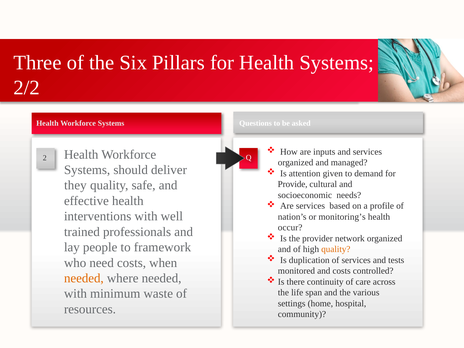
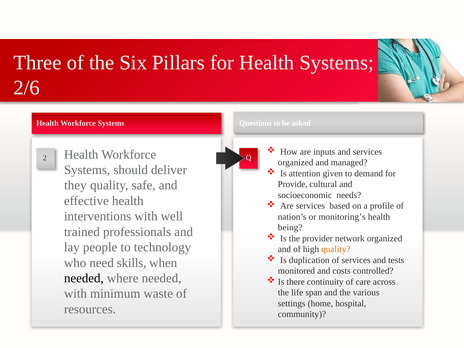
2/2: 2/2 -> 2/6
occur: occur -> being
framework: framework -> technology
need costs: costs -> skills
needed at (84, 278) colour: orange -> black
